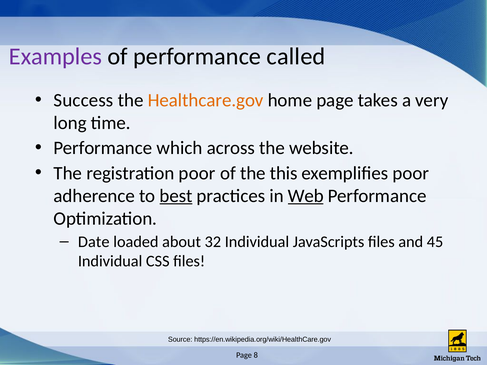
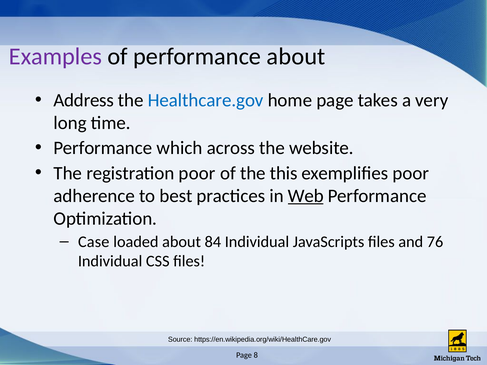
performance called: called -> about
Success: Success -> Address
Healthcare.gov colour: orange -> blue
best underline: present -> none
Date: Date -> Case
32: 32 -> 84
45: 45 -> 76
